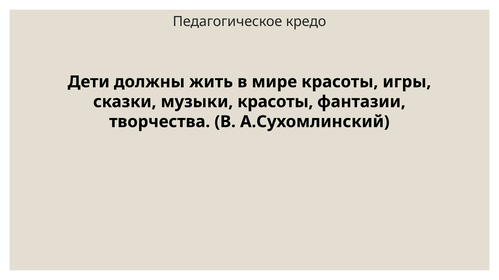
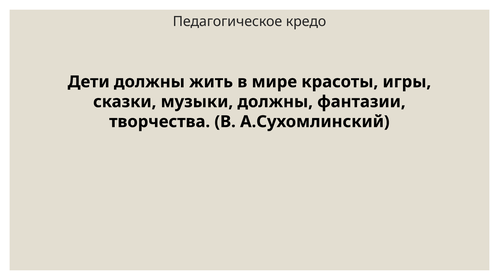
музыки красоты: красоты -> должны
